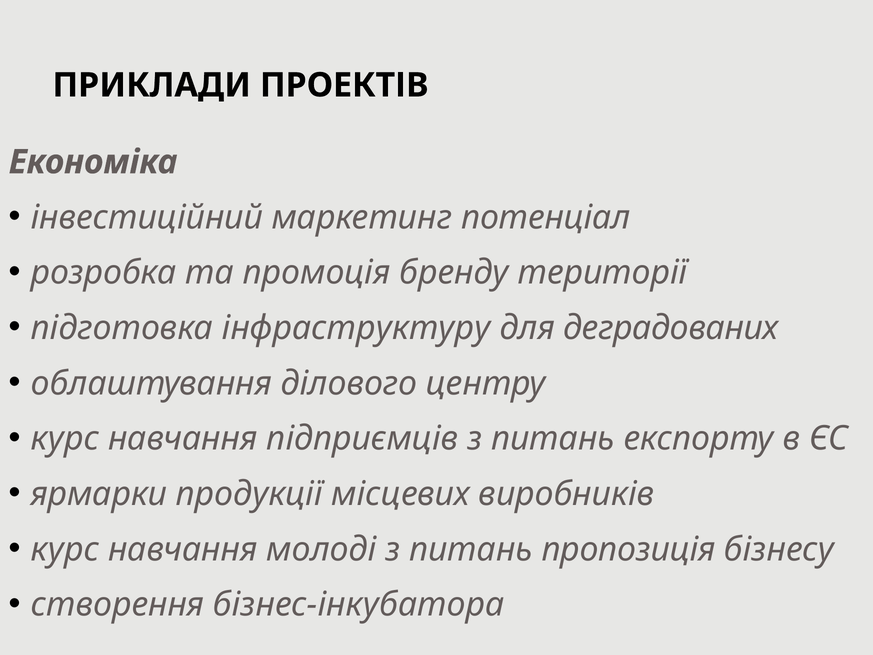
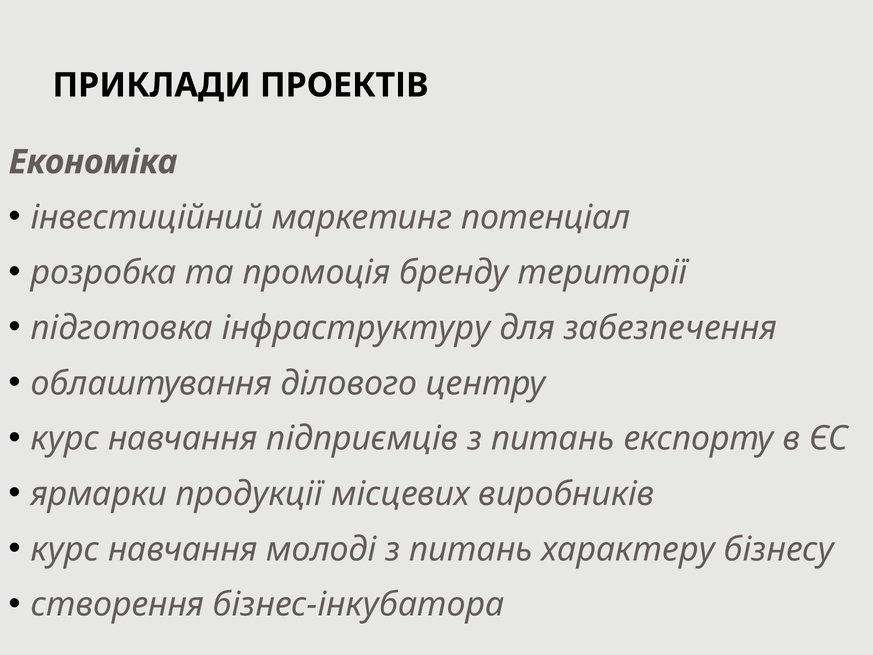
деградованих: деградованих -> забезпечення
пропозиція: пропозиція -> характеру
